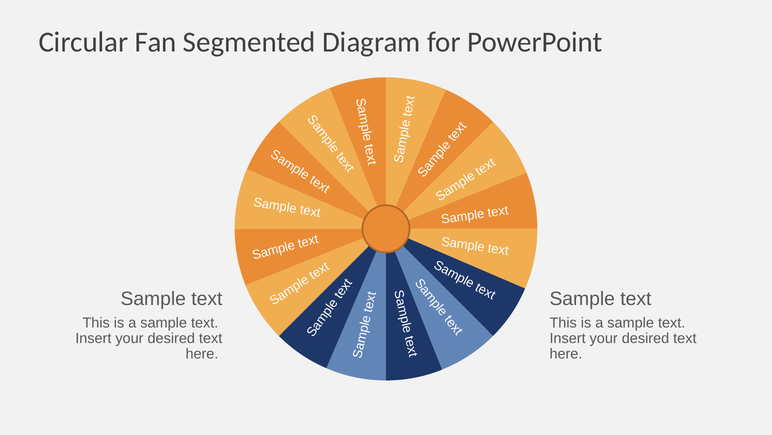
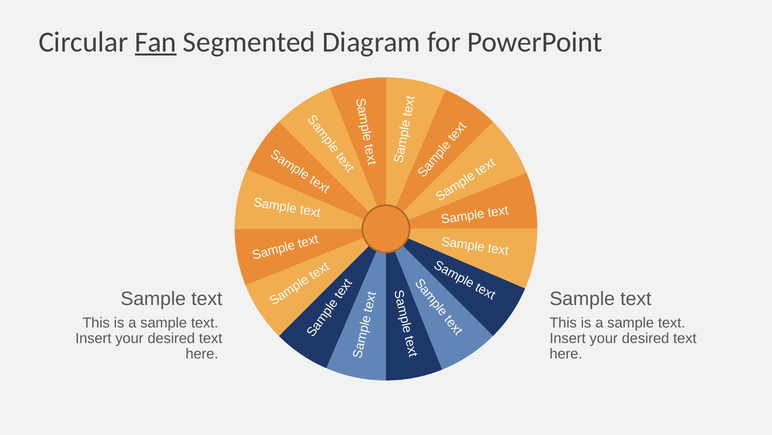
Fan underline: none -> present
